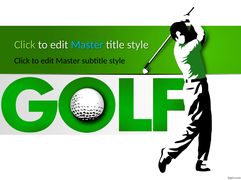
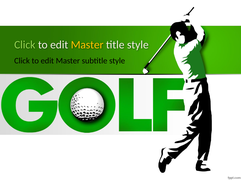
Master at (87, 45) colour: light blue -> yellow
